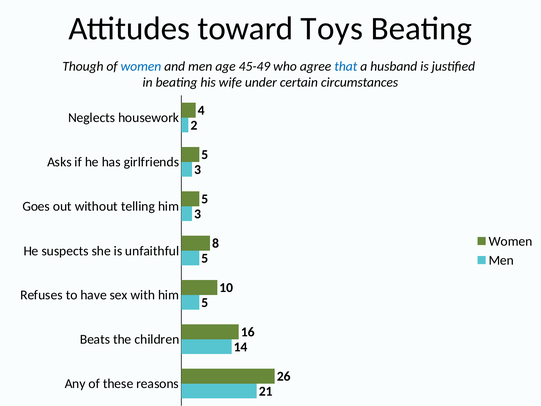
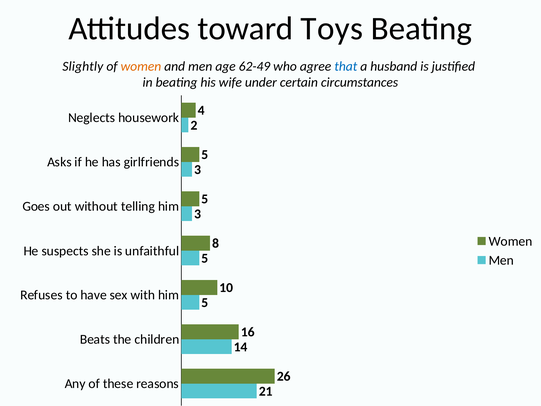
Though: Though -> Slightly
women at (141, 66) colour: blue -> orange
45-49: 45-49 -> 62-49
